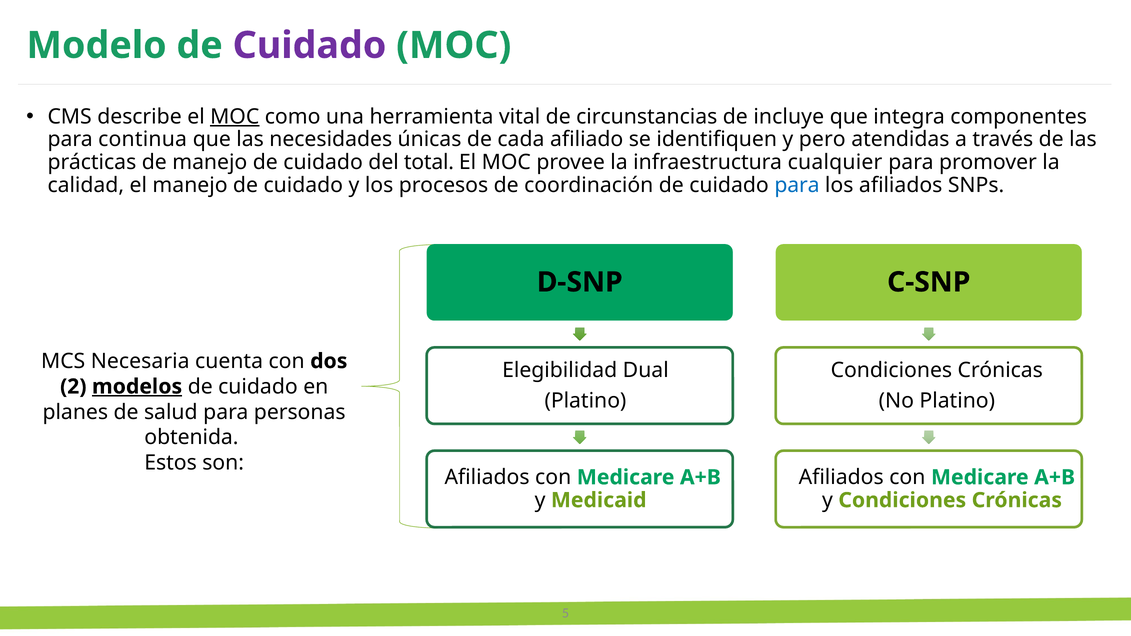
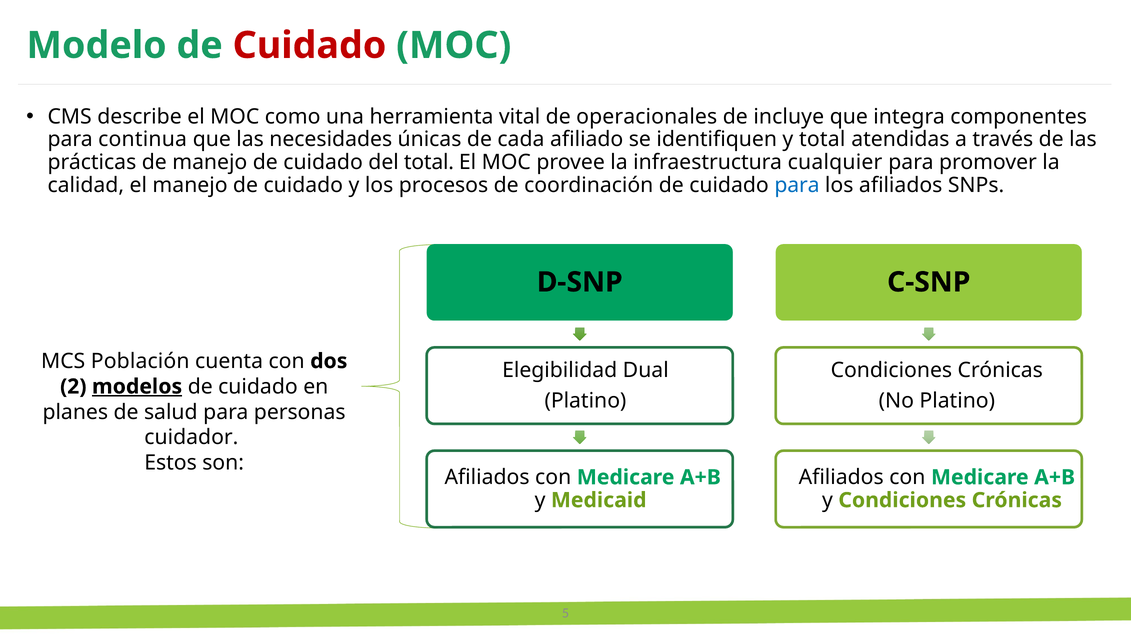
Cuidado at (309, 45) colour: purple -> red
MOC at (235, 117) underline: present -> none
circunstancias: circunstancias -> operacionales
y pero: pero -> total
Necesaria: Necesaria -> Población
obtenida: obtenida -> cuidador
